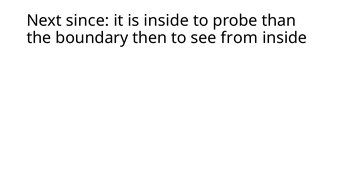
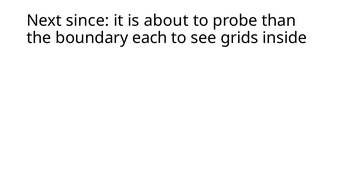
is inside: inside -> about
then: then -> each
from: from -> grids
